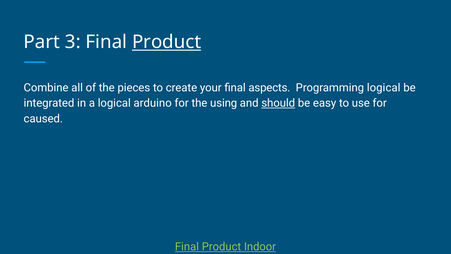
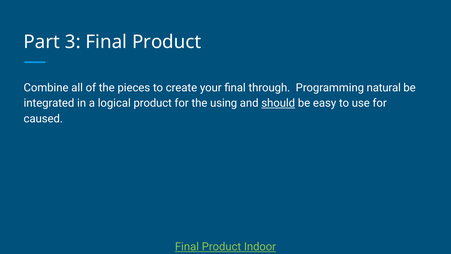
Product at (167, 42) underline: present -> none
aspects: aspects -> through
Programming logical: logical -> natural
logical arduino: arduino -> product
